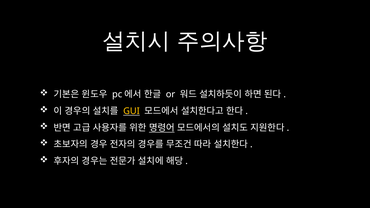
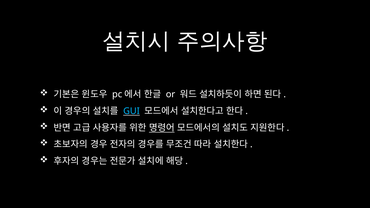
GUI colour: yellow -> light blue
